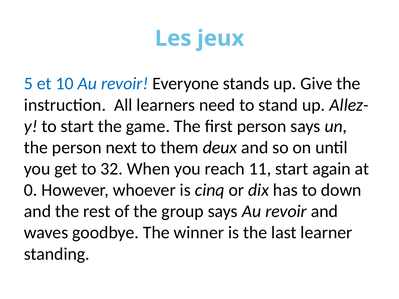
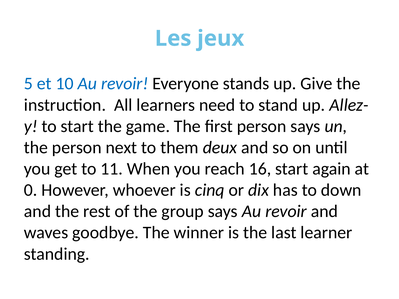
32: 32 -> 11
11: 11 -> 16
